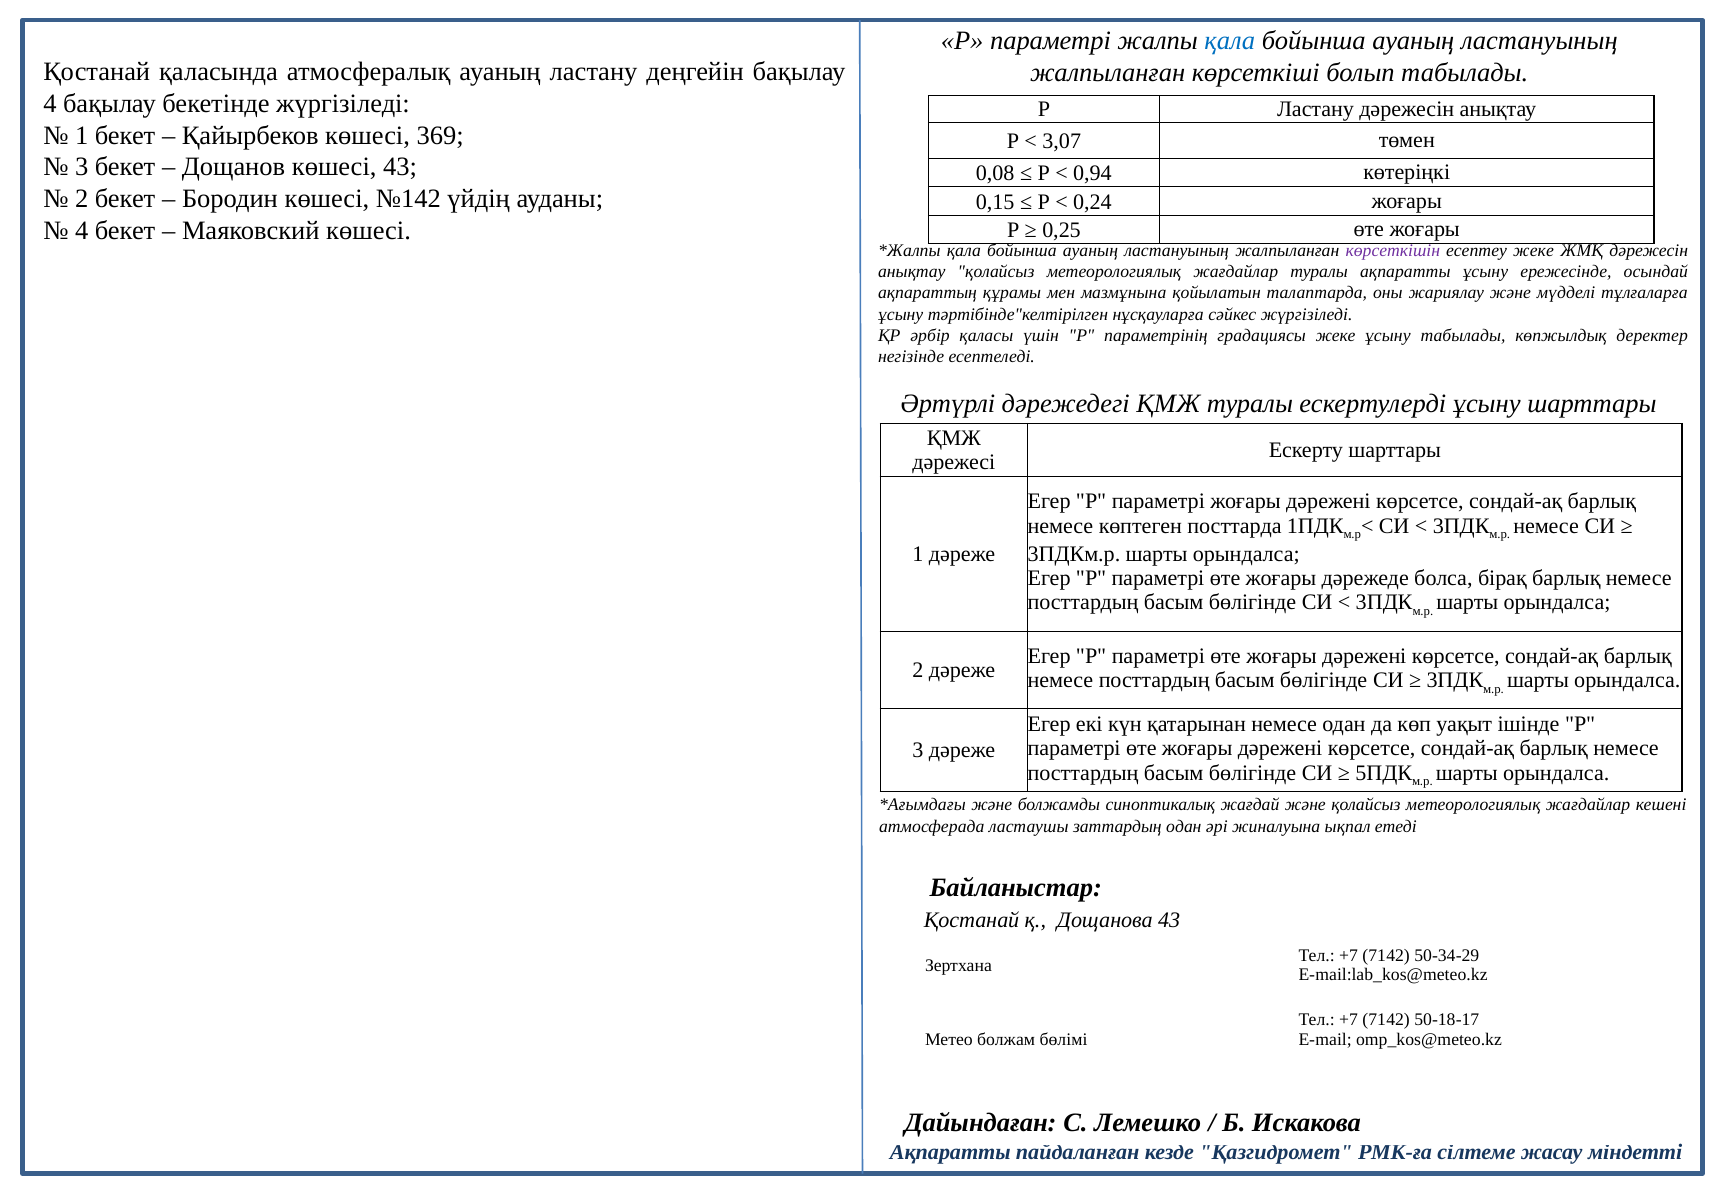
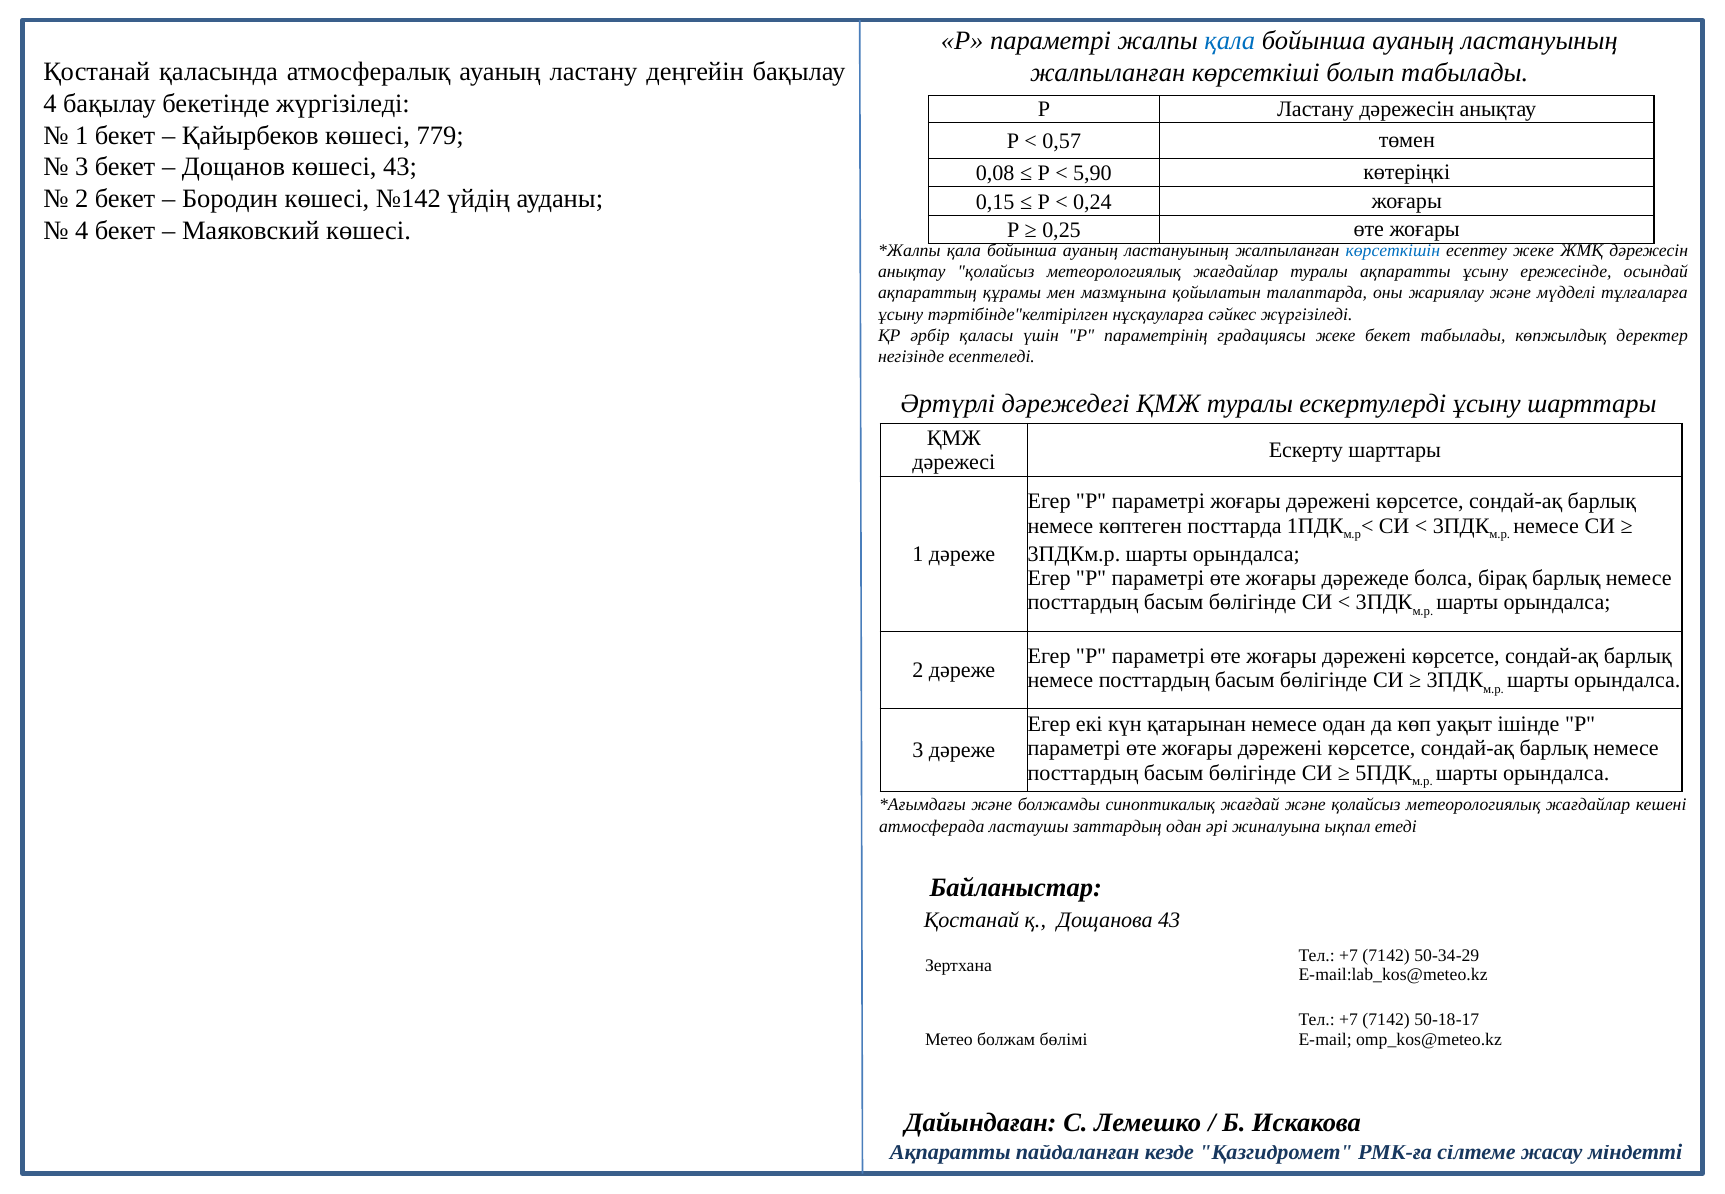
369: 369 -> 779
3,07: 3,07 -> 0,57
0,94: 0,94 -> 5,90
көрсеткішін colour: purple -> blue
жеке ұсыну: ұсыну -> бекет
